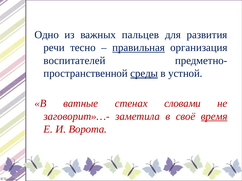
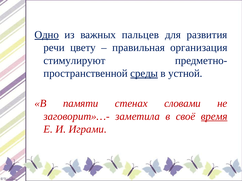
Одно underline: none -> present
тесно: тесно -> цвету
правильная underline: present -> none
воспитателей: воспитателей -> стимулируют
ватные: ватные -> памяти
Ворота: Ворота -> Играми
